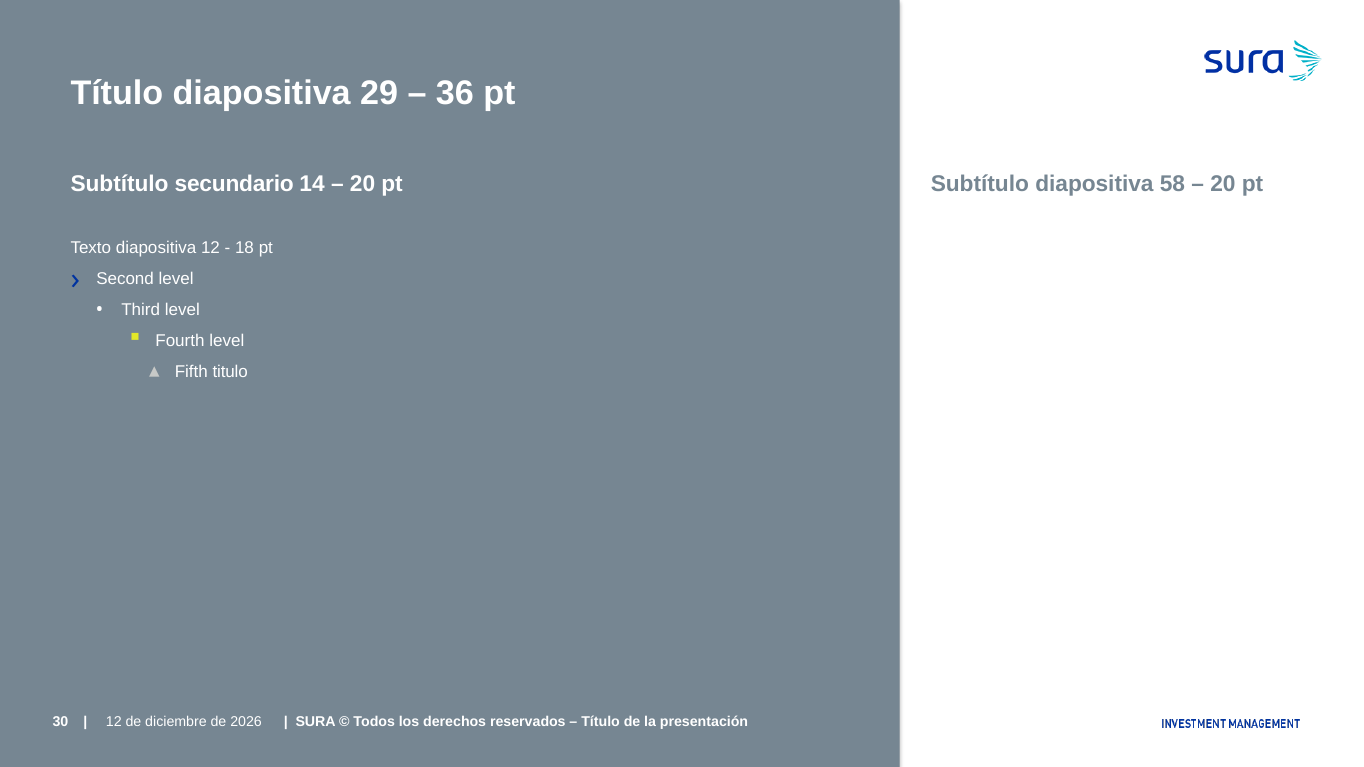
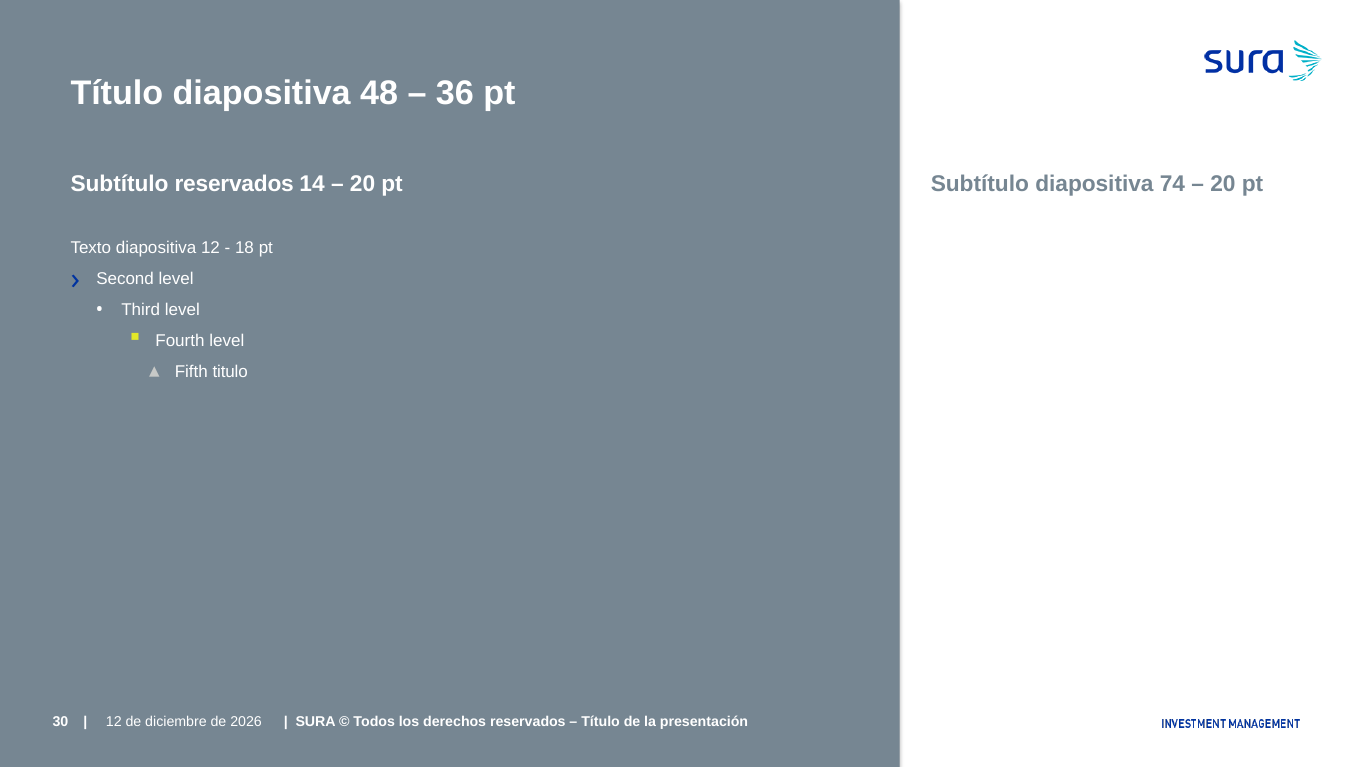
29: 29 -> 48
Subtítulo secundario: secundario -> reservados
58: 58 -> 74
